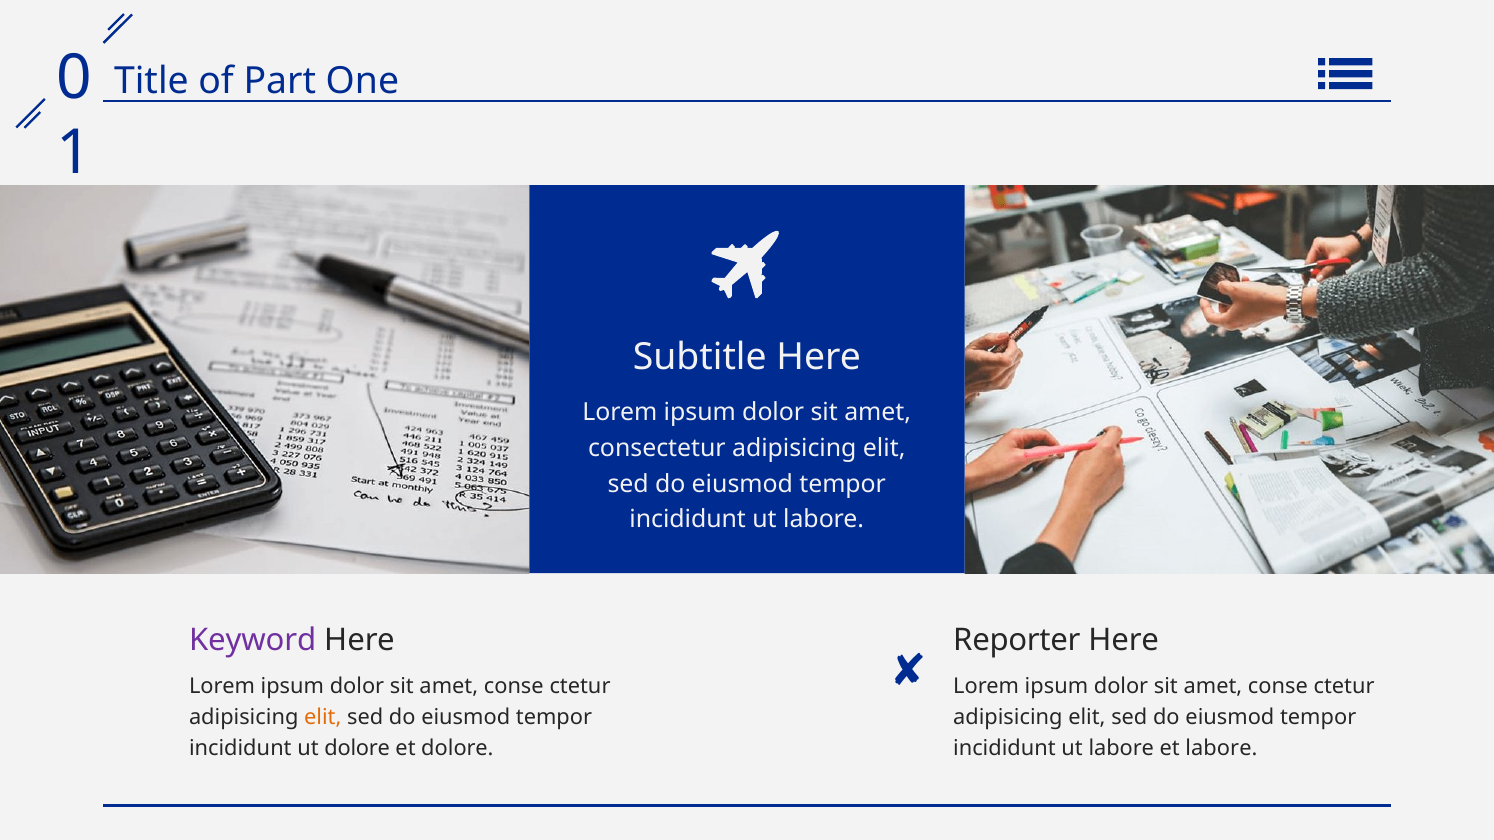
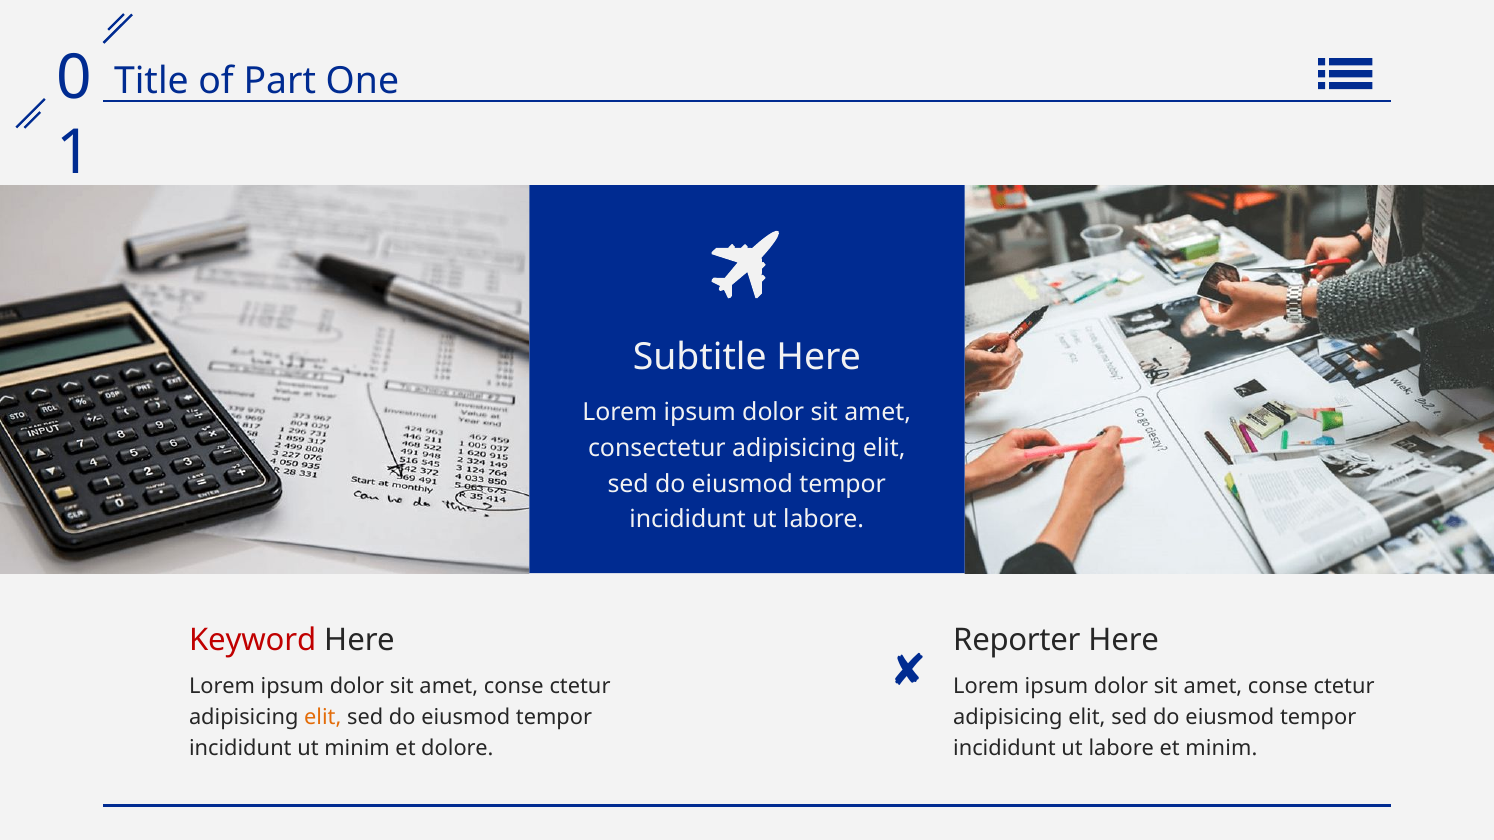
Keyword colour: purple -> red
ut dolore: dolore -> minim
et labore: labore -> minim
